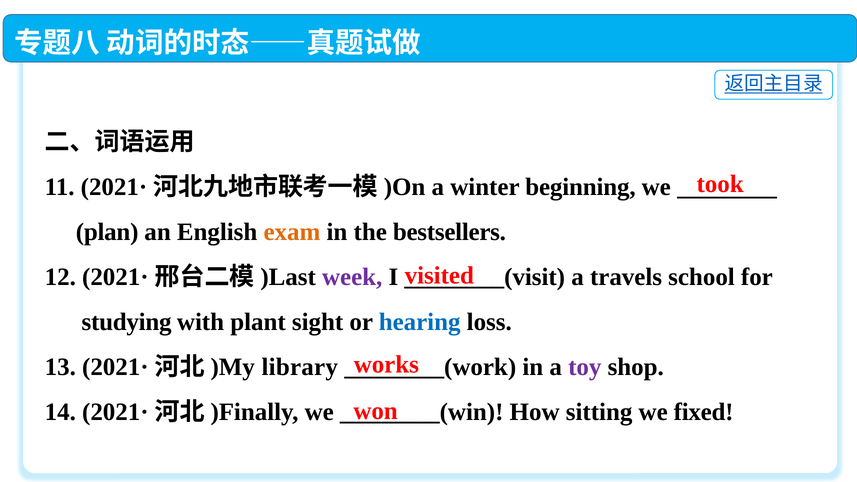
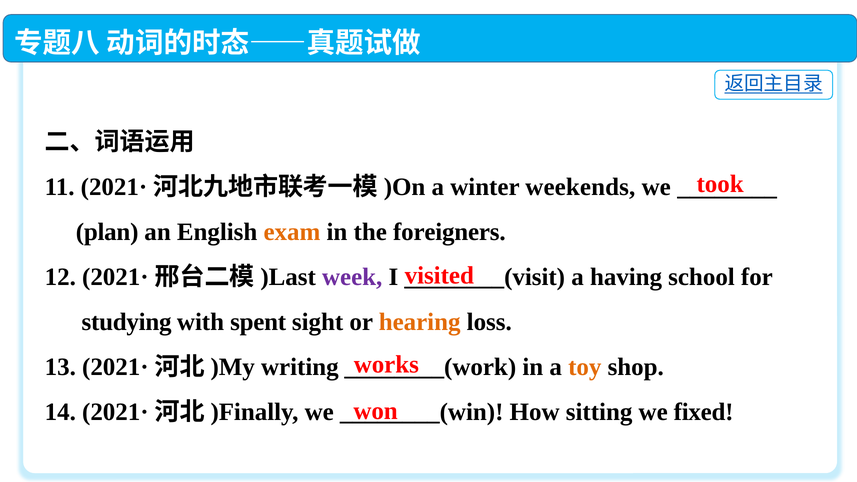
beginning: beginning -> weekends
bestsellers: bestsellers -> foreigners
travels: travels -> having
plant: plant -> spent
hearing colour: blue -> orange
library: library -> writing
toy colour: purple -> orange
